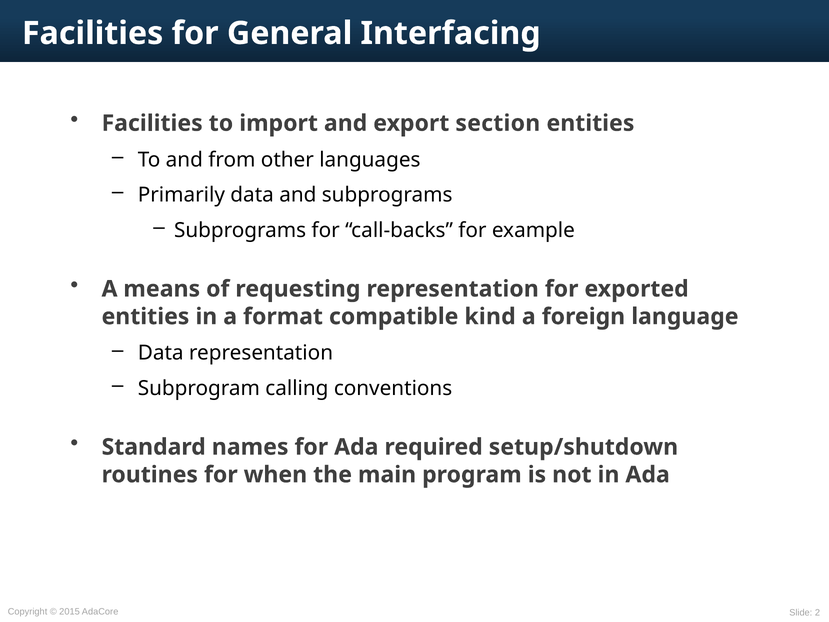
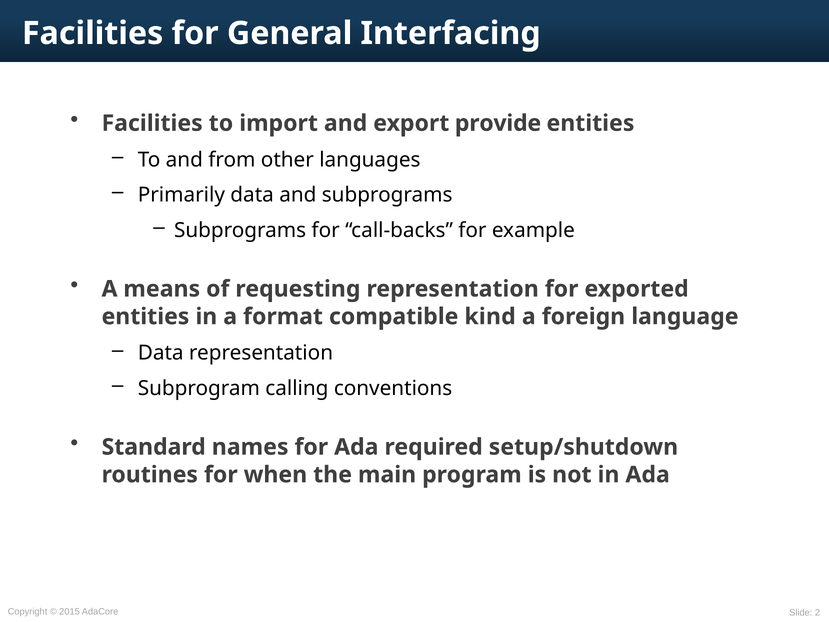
section: section -> provide
